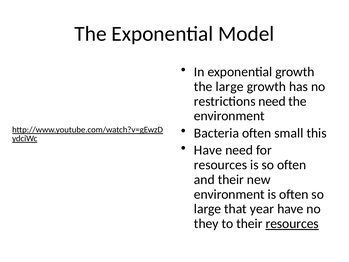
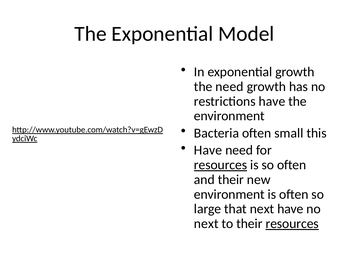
the large: large -> need
restrictions need: need -> have
resources at (221, 165) underline: none -> present
that year: year -> next
they at (206, 223): they -> next
